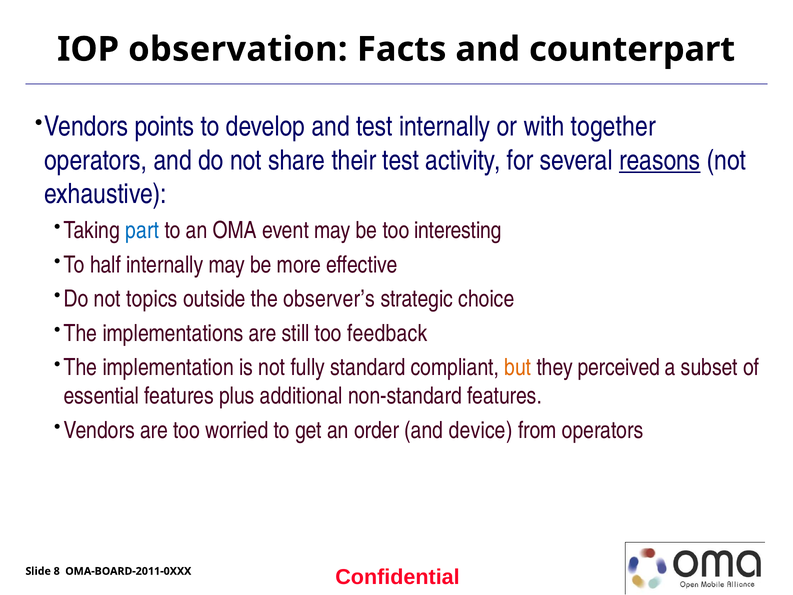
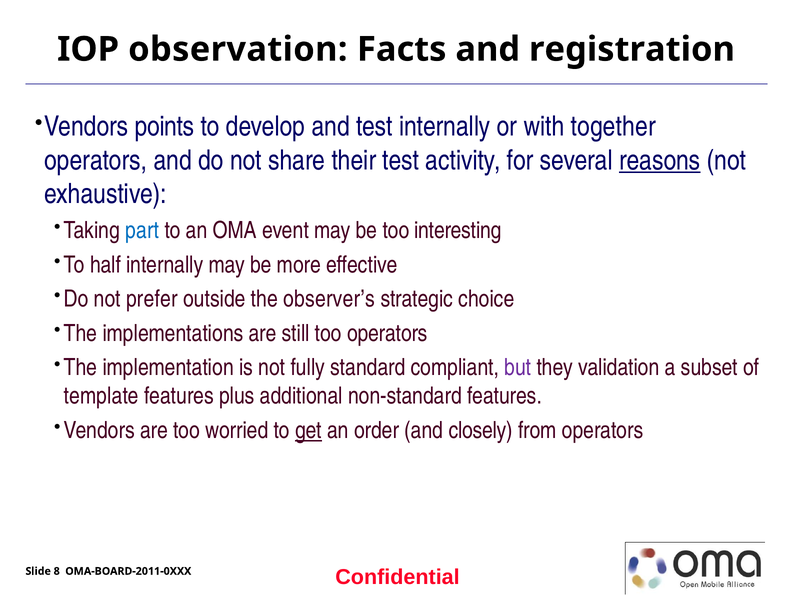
counterpart: counterpart -> registration
topics: topics -> prefer
too feedback: feedback -> operators
but colour: orange -> purple
perceived: perceived -> validation
essential: essential -> template
get underline: none -> present
device: device -> closely
